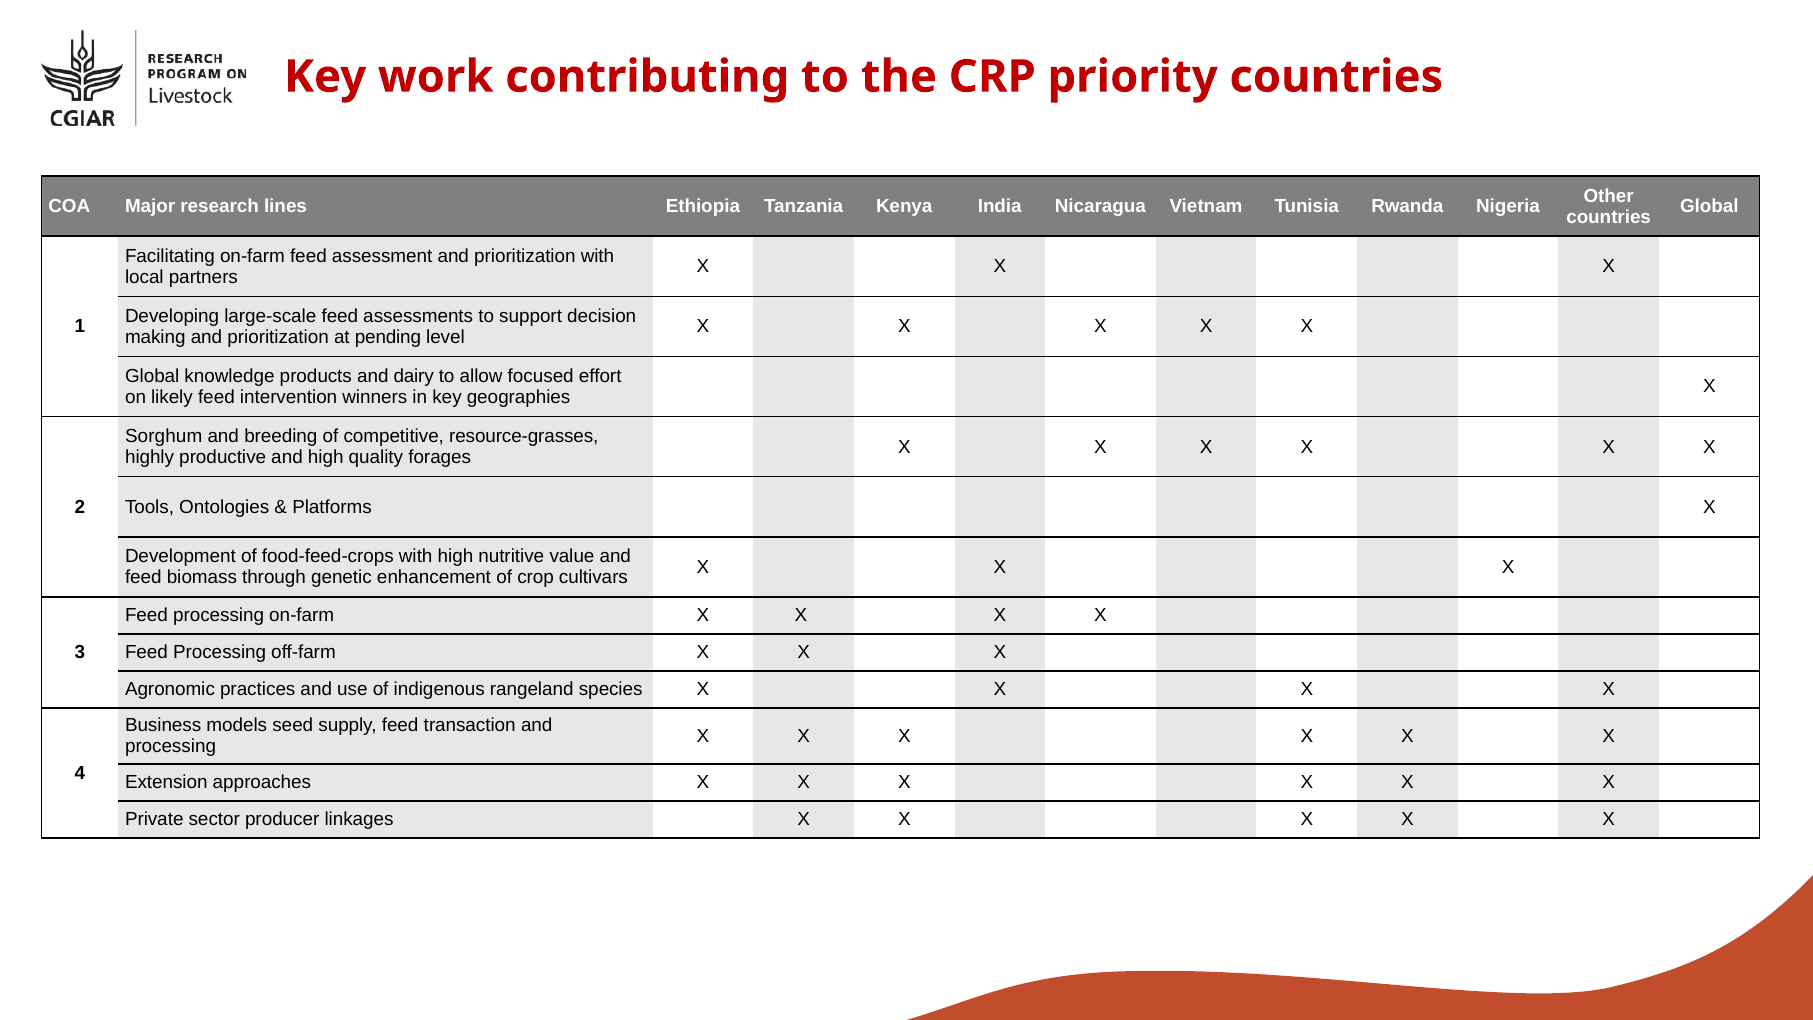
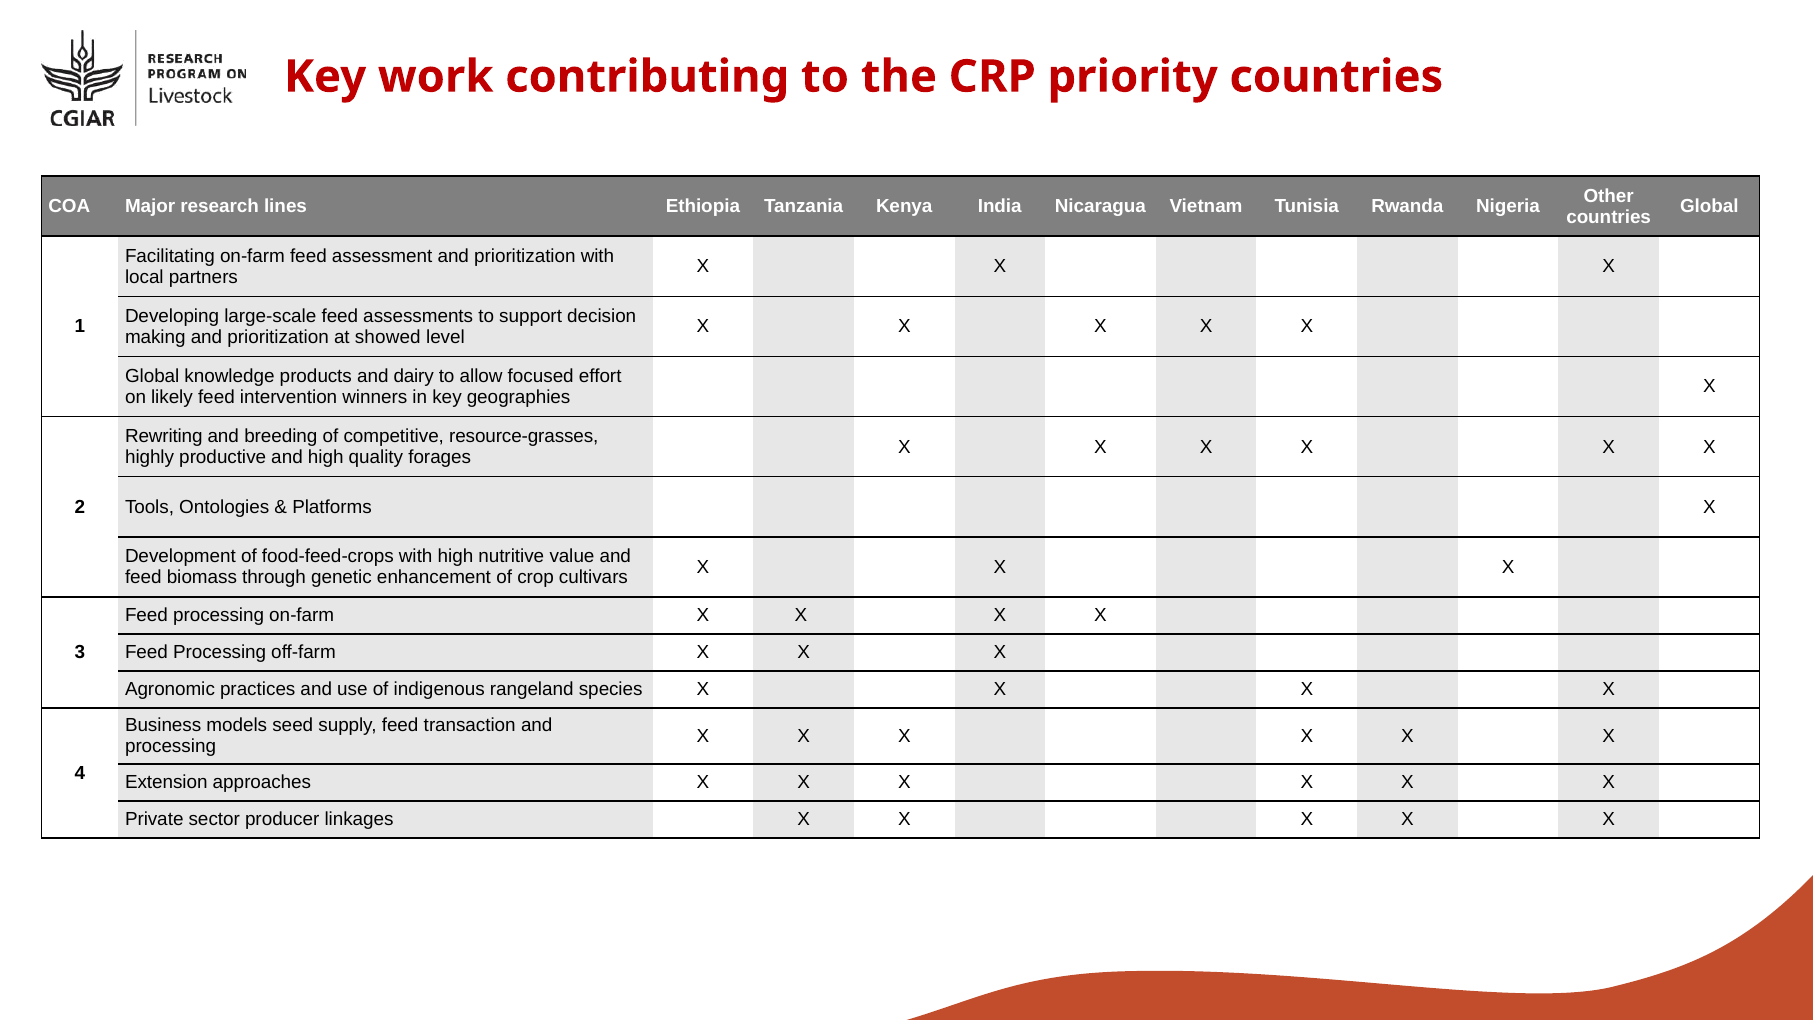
pending: pending -> showed
Sorghum: Sorghum -> Rewriting
